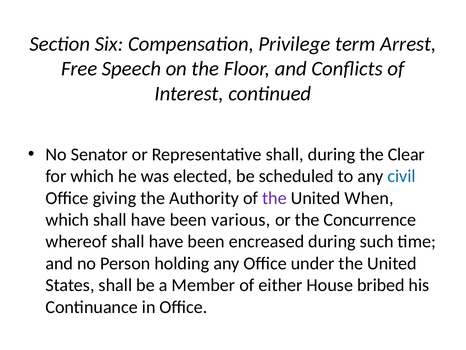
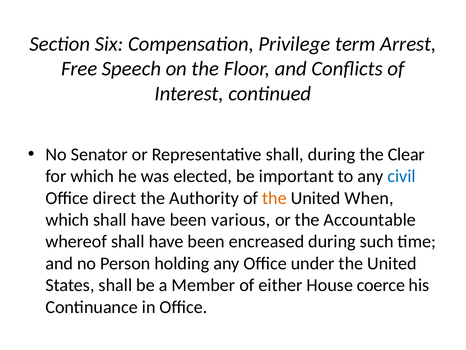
scheduled: scheduled -> important
giving: giving -> direct
the at (275, 198) colour: purple -> orange
Concurrence: Concurrence -> Accountable
bribed: bribed -> coerce
